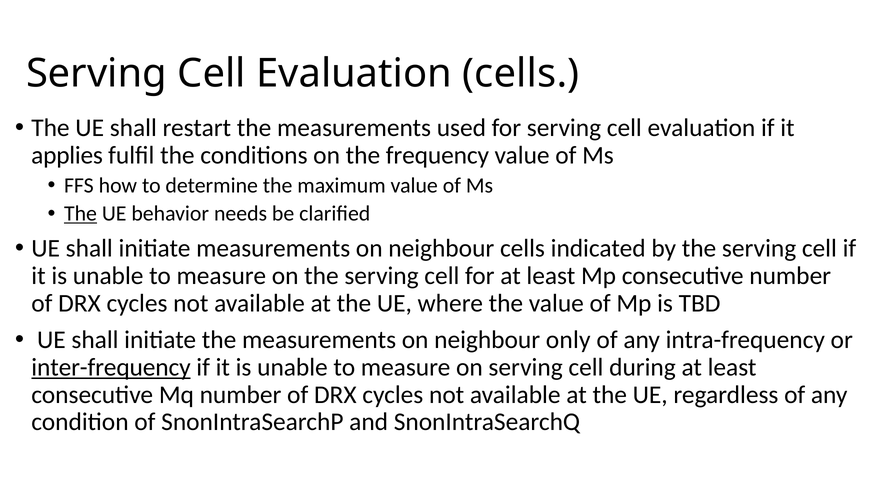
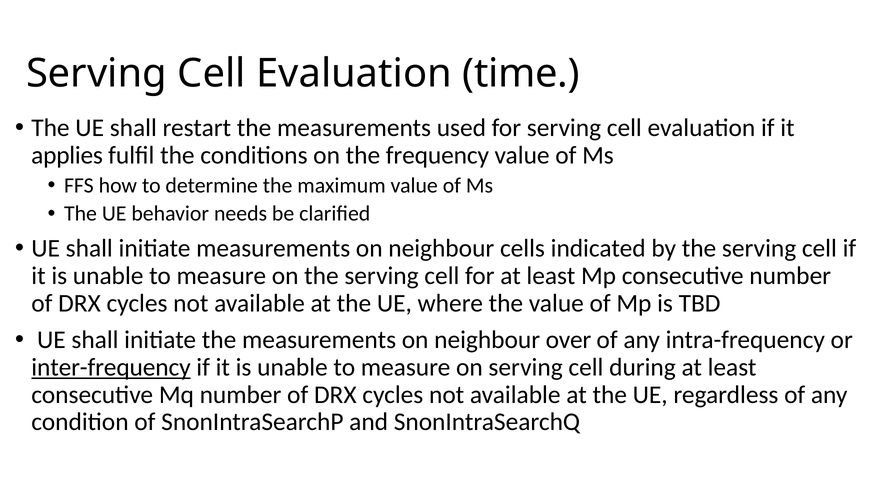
Evaluation cells: cells -> time
The at (80, 213) underline: present -> none
only: only -> over
